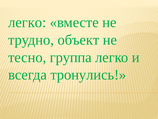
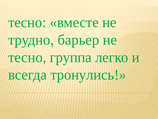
легко at (27, 22): легко -> тесно
объект: объект -> барьер
